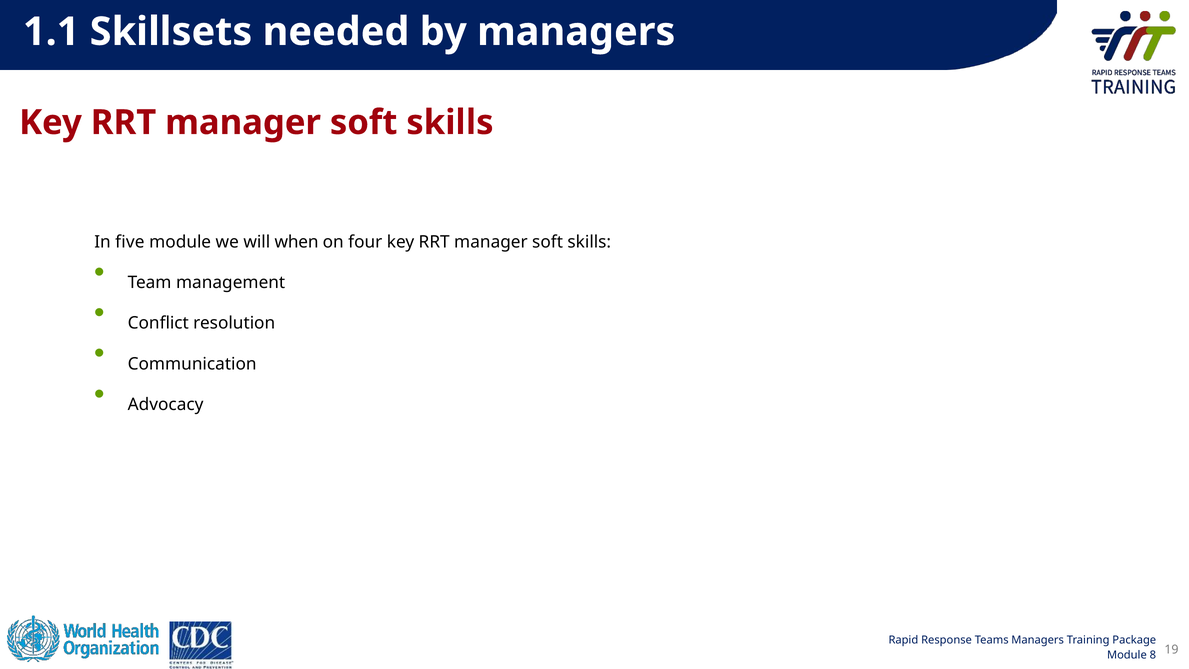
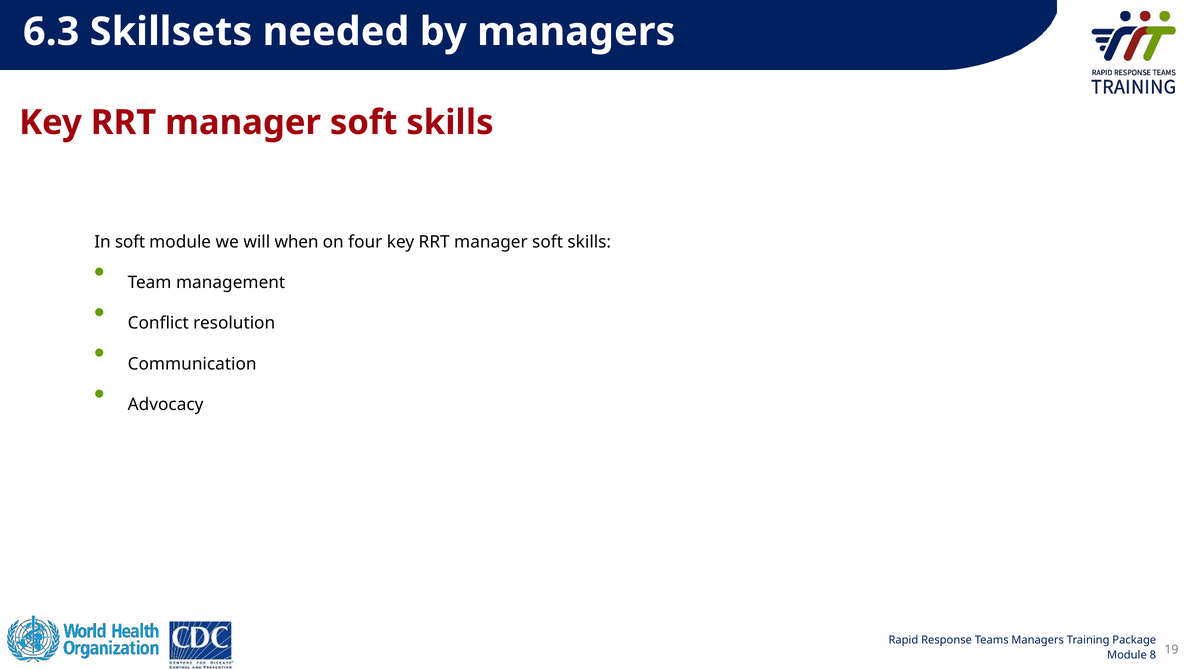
1.1: 1.1 -> 6.3
In five: five -> soft
